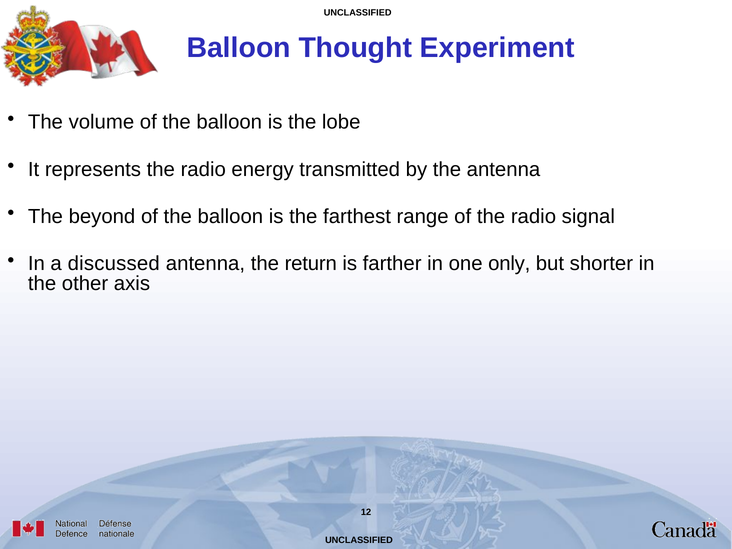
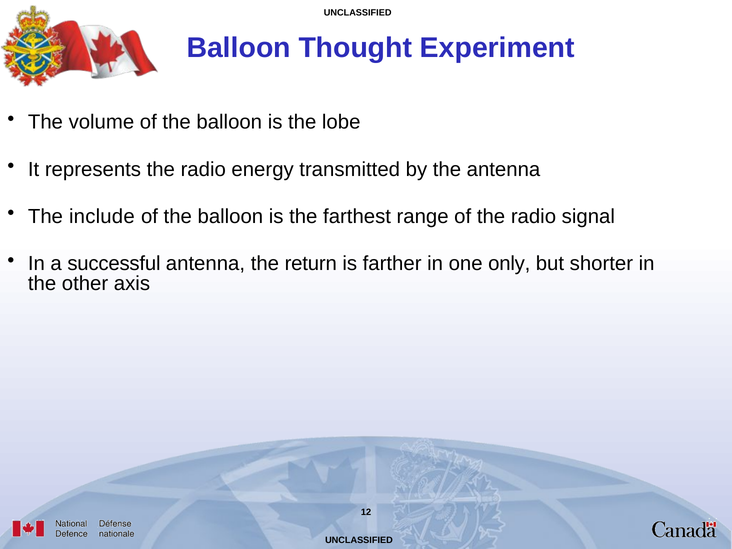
beyond: beyond -> include
discussed: discussed -> successful
